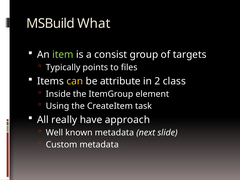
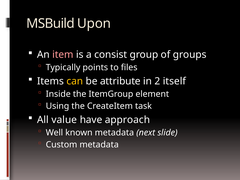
What: What -> Upon
item colour: light green -> pink
targets: targets -> groups
class: class -> itself
really: really -> value
